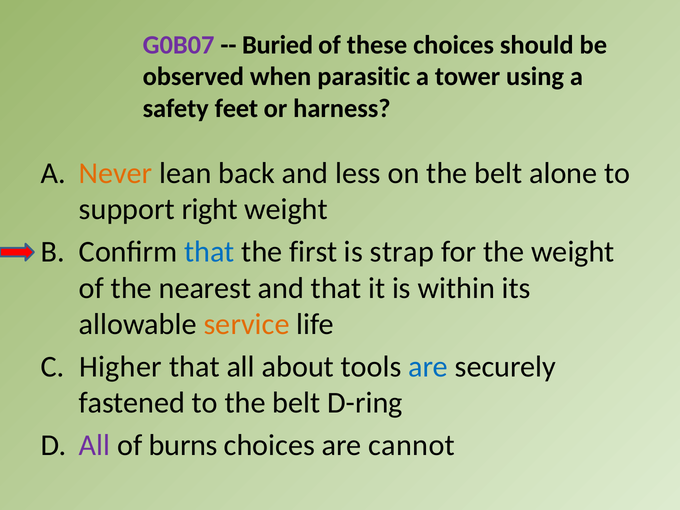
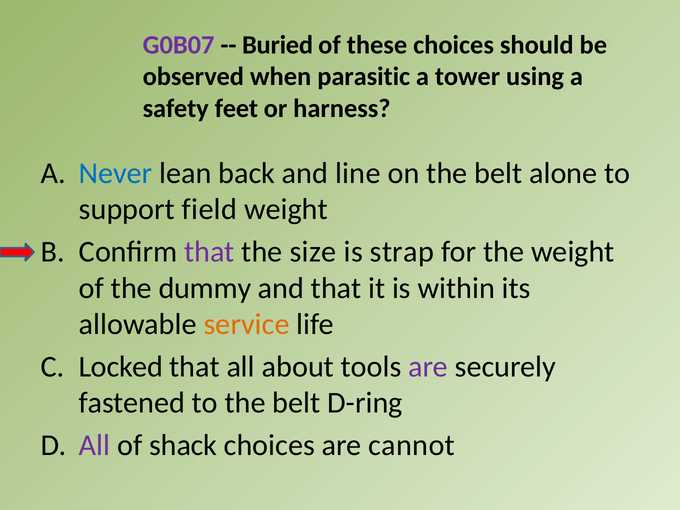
Never colour: orange -> blue
less: less -> line
right: right -> field
that at (209, 252) colour: blue -> purple
first: first -> size
nearest: nearest -> dummy
Higher: Higher -> Locked
are at (428, 367) colour: blue -> purple
burns: burns -> shack
